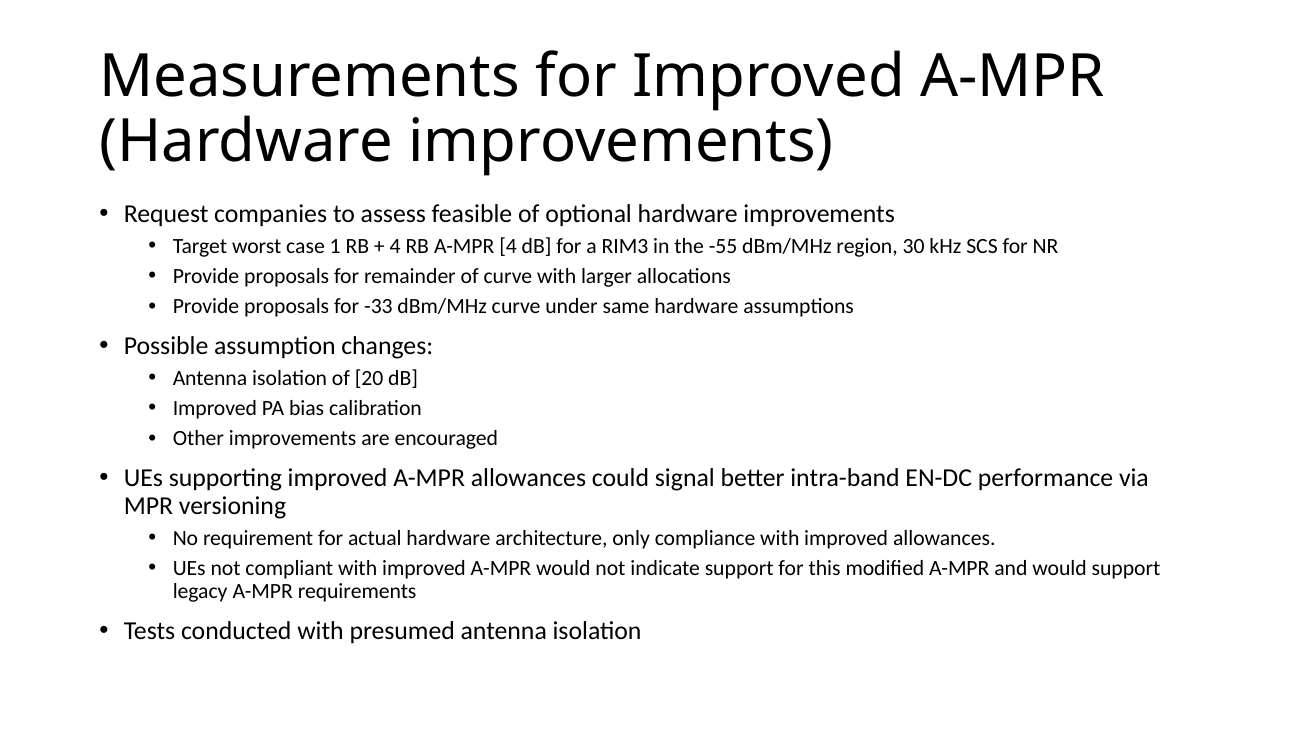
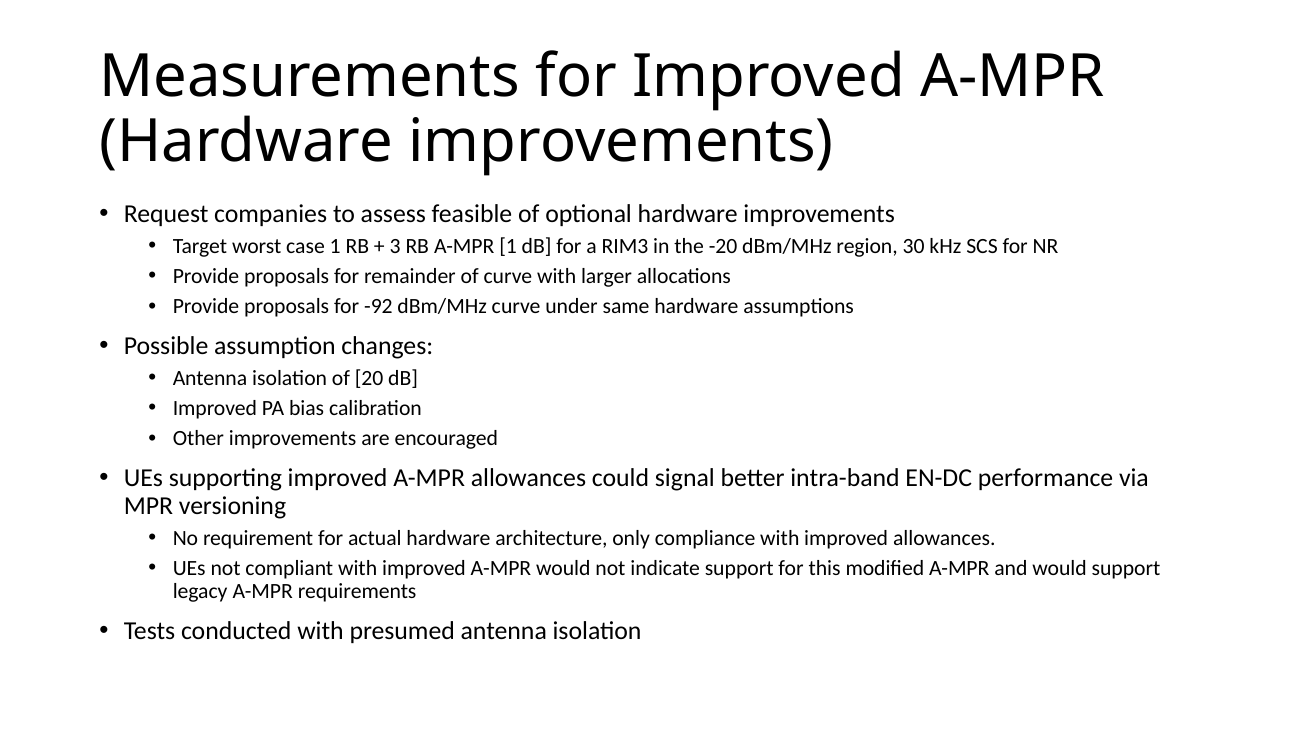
4 at (395, 246): 4 -> 3
A-MPR 4: 4 -> 1
-55: -55 -> -20
-33: -33 -> -92
